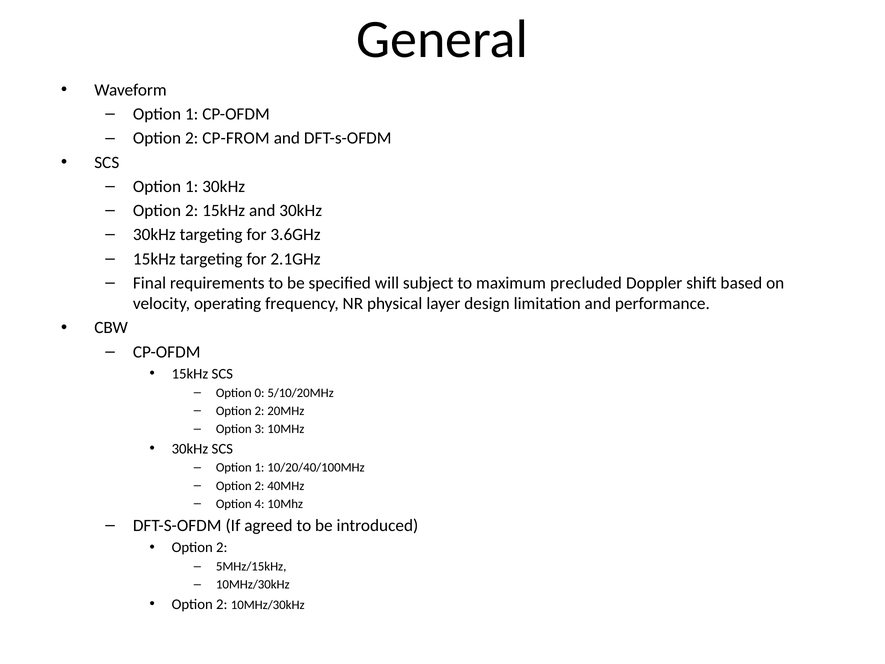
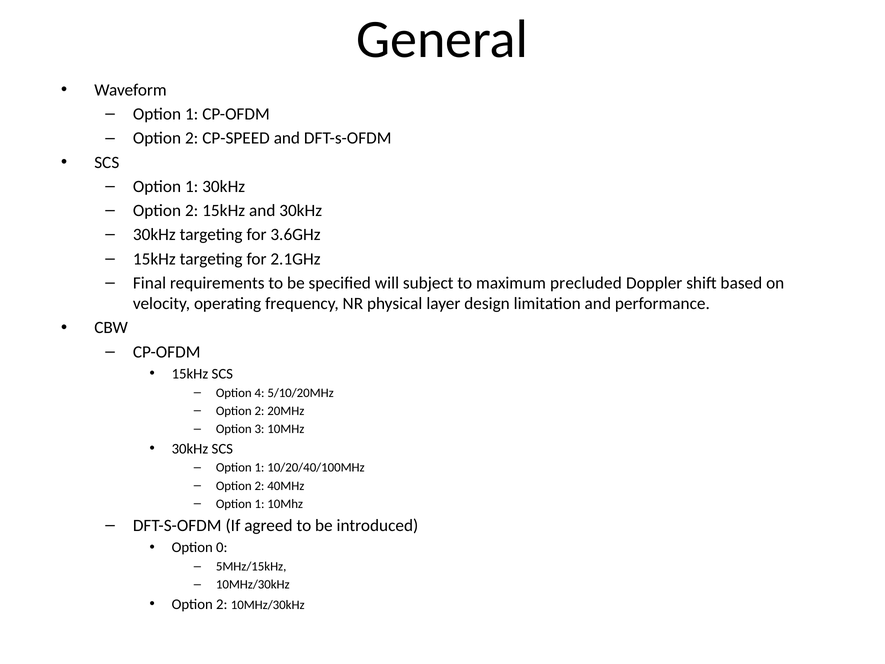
CP-FROM: CP-FROM -> CP-SPEED
0: 0 -> 4
4 at (259, 504): 4 -> 1
2 at (222, 547): 2 -> 0
